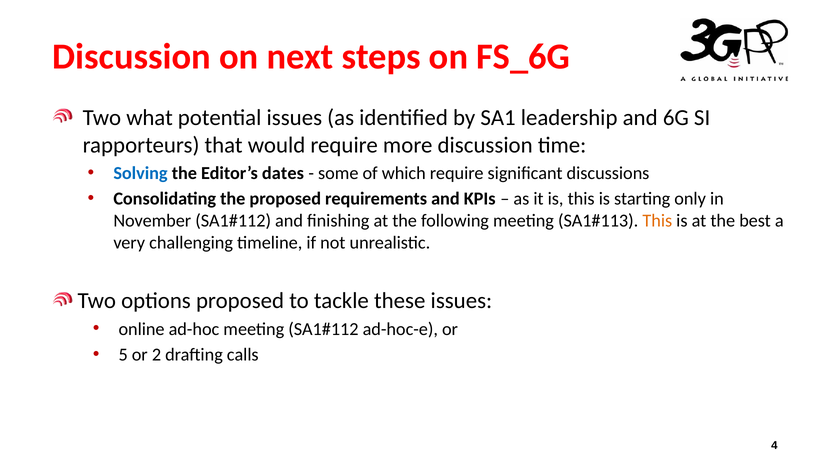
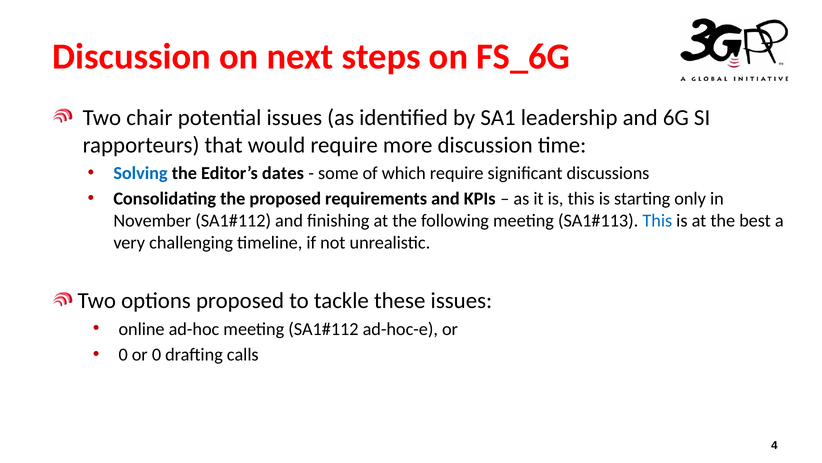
what: what -> chair
This at (657, 220) colour: orange -> blue
5 at (123, 354): 5 -> 0
or 2: 2 -> 0
